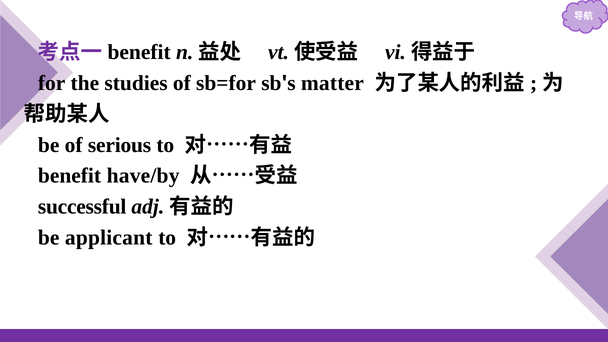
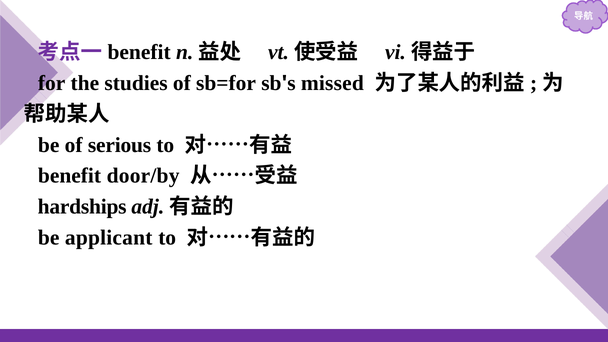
matter: matter -> missed
have/by: have/by -> door/by
successful: successful -> hardships
